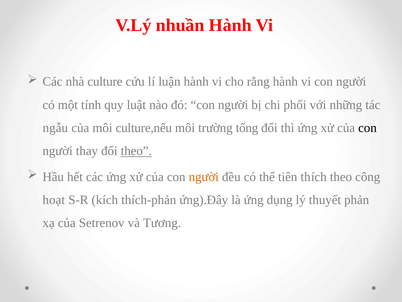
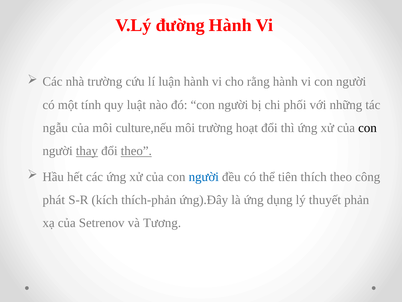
nhuần: nhuần -> đường
nhà culture: culture -> trường
tổng: tổng -> hoạt
thay underline: none -> present
người at (204, 176) colour: orange -> blue
hoạt: hoạt -> phát
